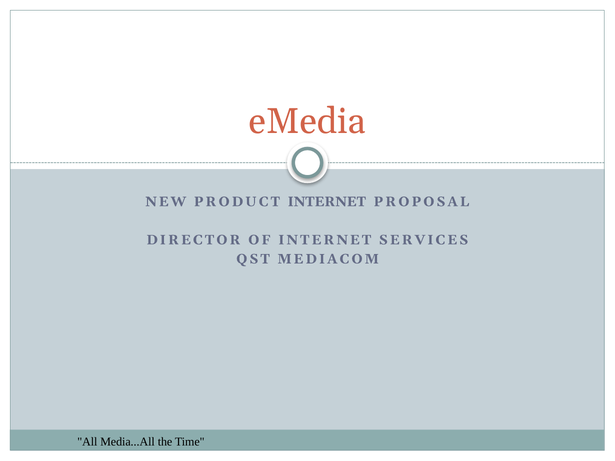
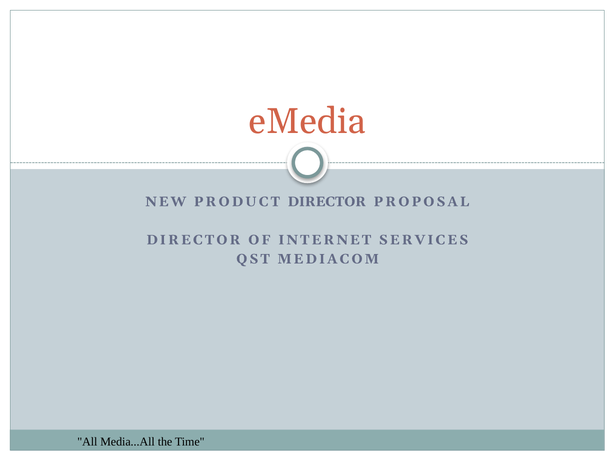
PRODUCT INTERNET: INTERNET -> DIRECTOR
